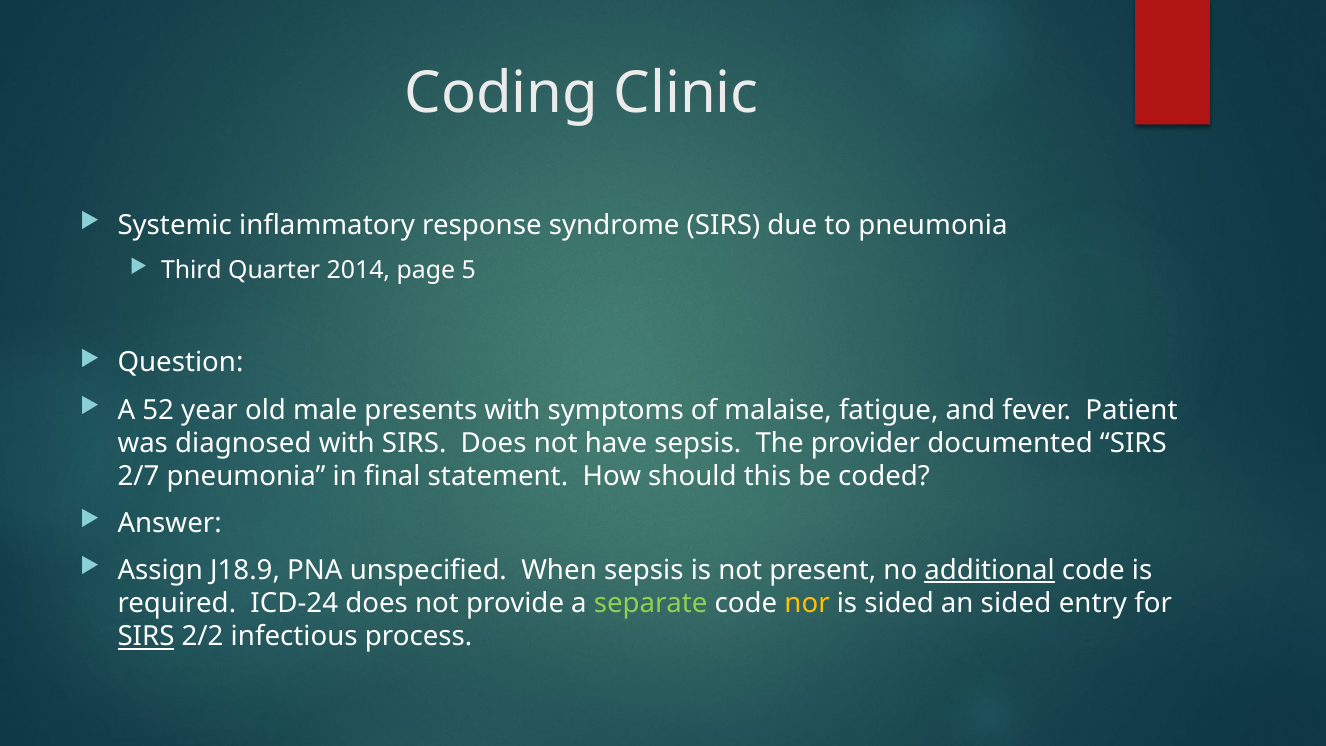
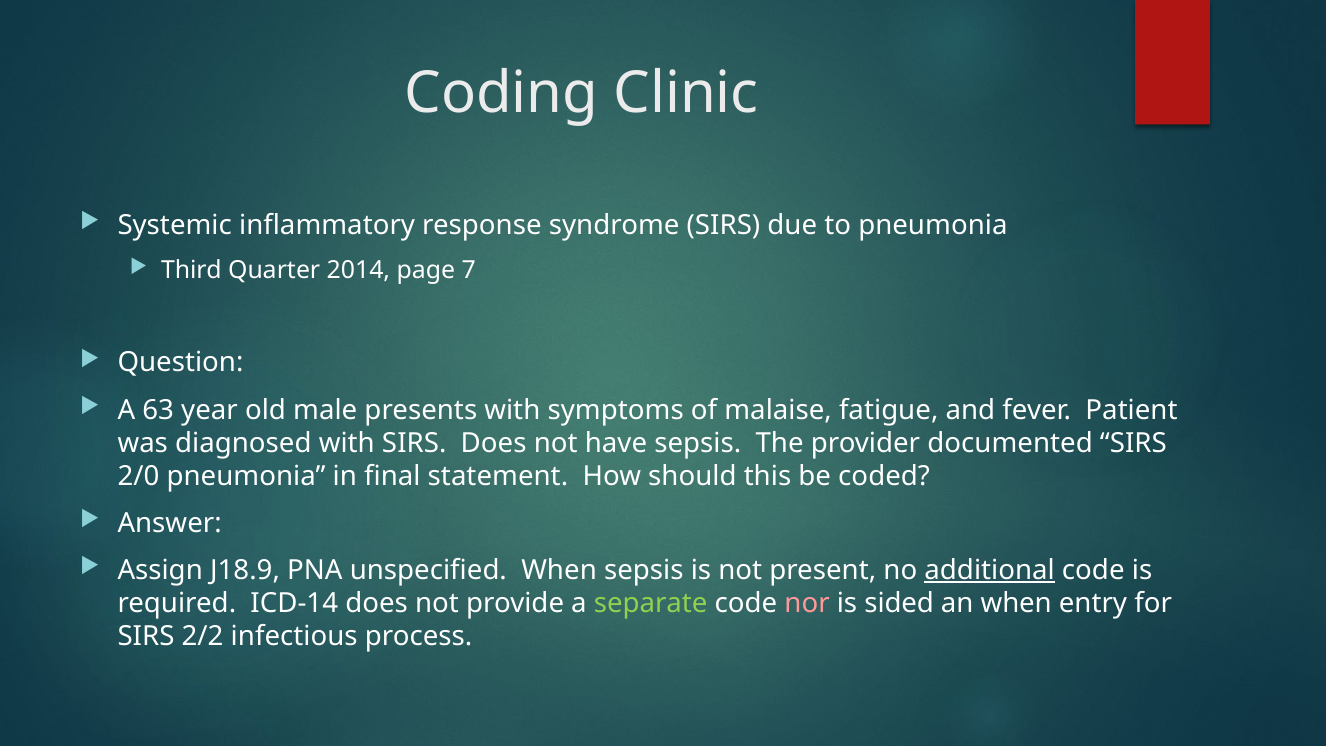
5: 5 -> 7
52: 52 -> 63
2/7: 2/7 -> 2/0
ICD-24: ICD-24 -> ICD-14
nor colour: yellow -> pink
an sided: sided -> when
SIRS at (146, 637) underline: present -> none
